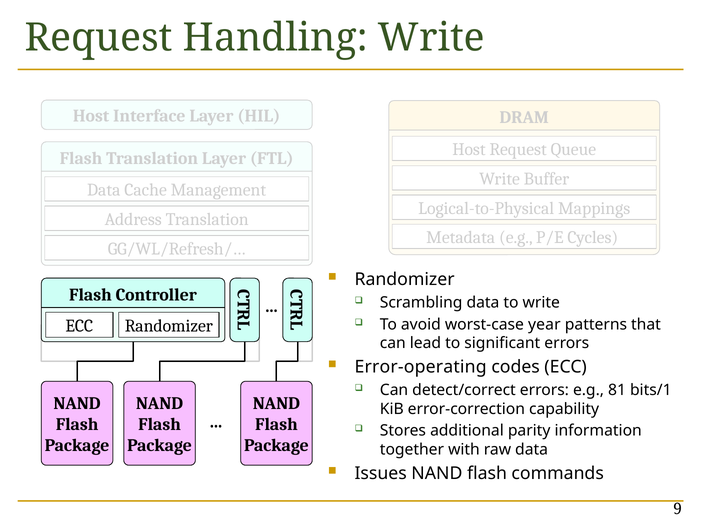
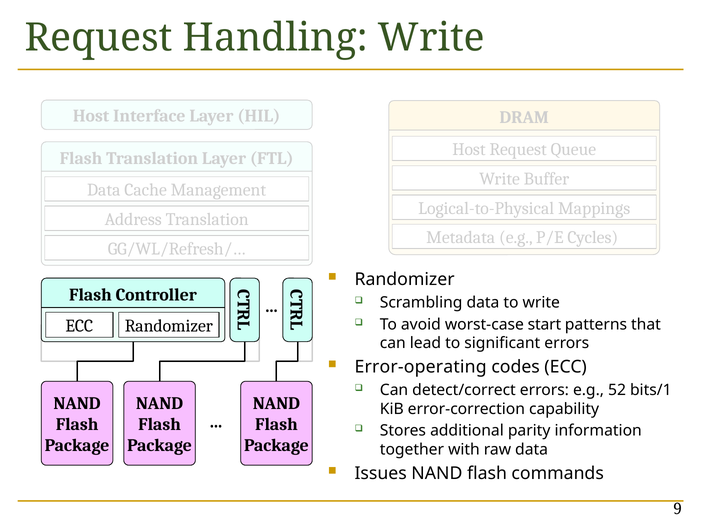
year: year -> start
81: 81 -> 52
